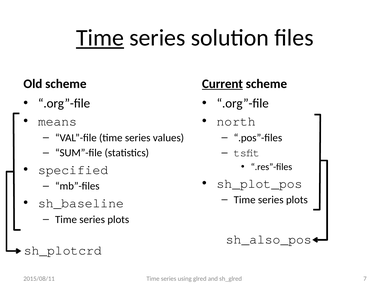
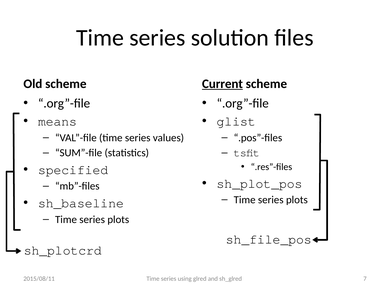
Time at (100, 38) underline: present -> none
north: north -> glist
sh_also_pos: sh_also_pos -> sh_file_pos
